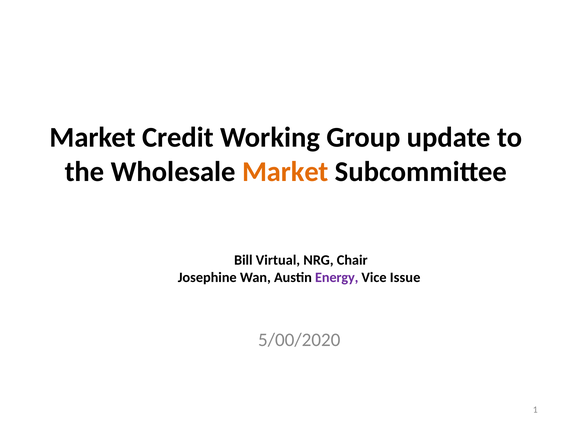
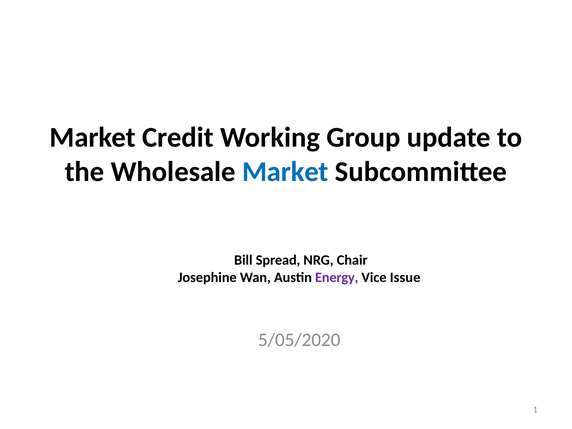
Market at (285, 172) colour: orange -> blue
Virtual: Virtual -> Spread
5/00/2020: 5/00/2020 -> 5/05/2020
